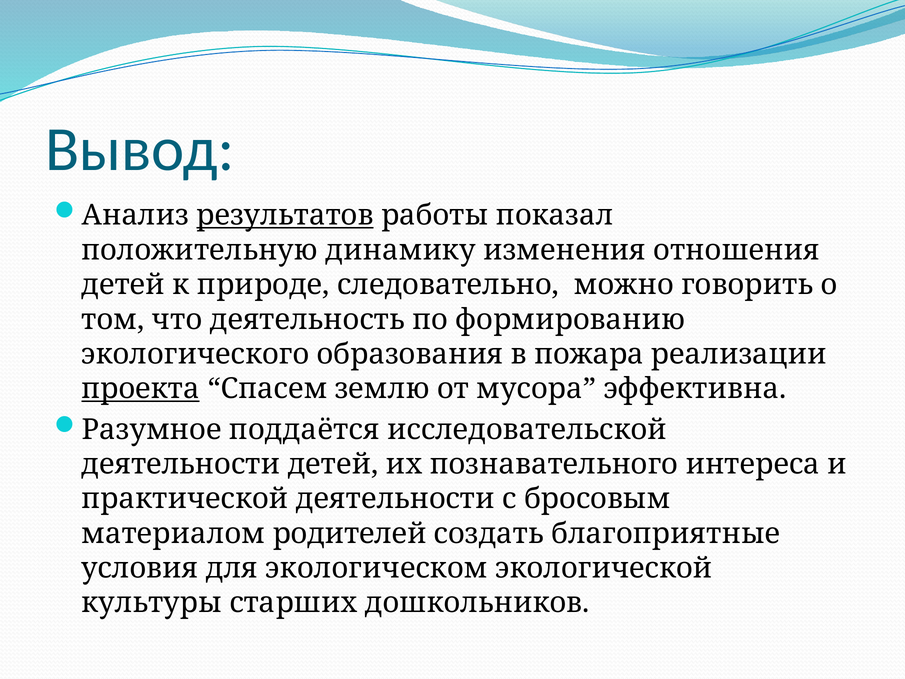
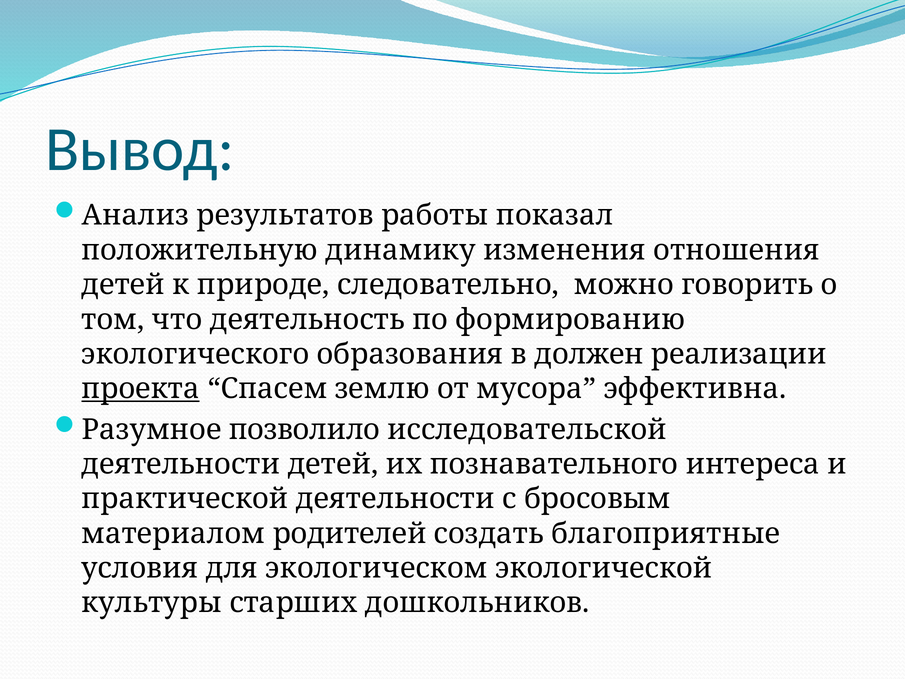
результатов underline: present -> none
пожара: пожара -> должен
поддаётся: поддаётся -> позволило
